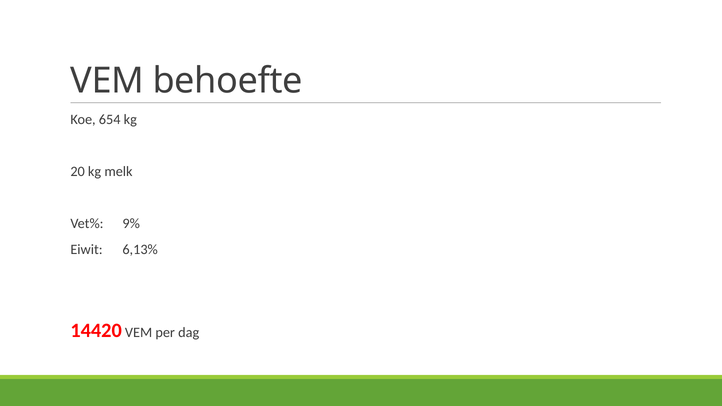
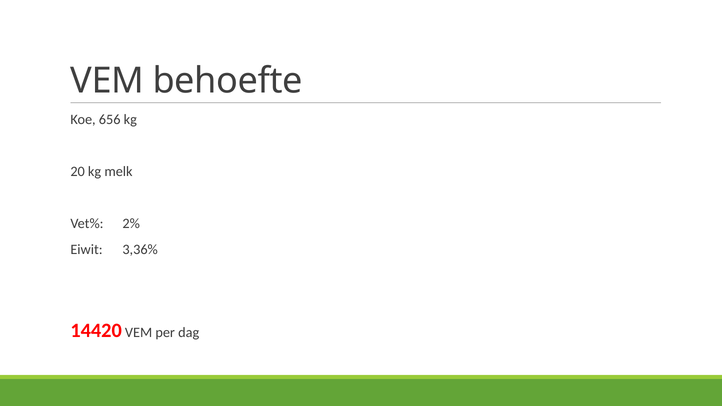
654: 654 -> 656
9%: 9% -> 2%
6,13%: 6,13% -> 3,36%
